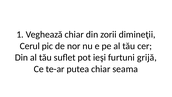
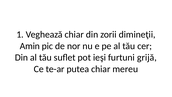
Cerul: Cerul -> Amin
seama: seama -> mereu
